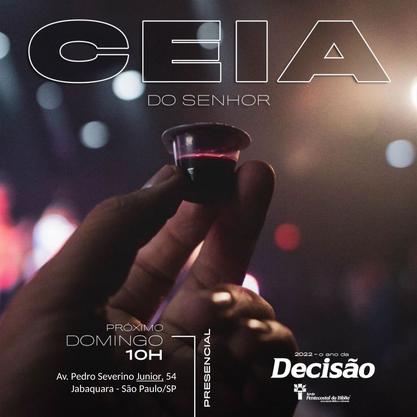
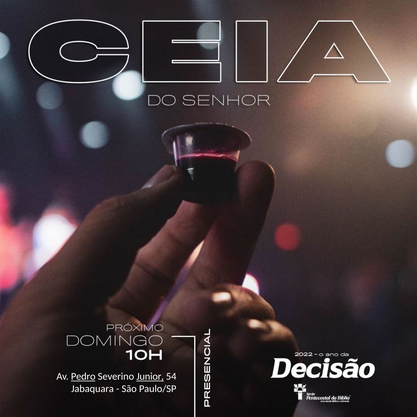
Pedro underline: none -> present
